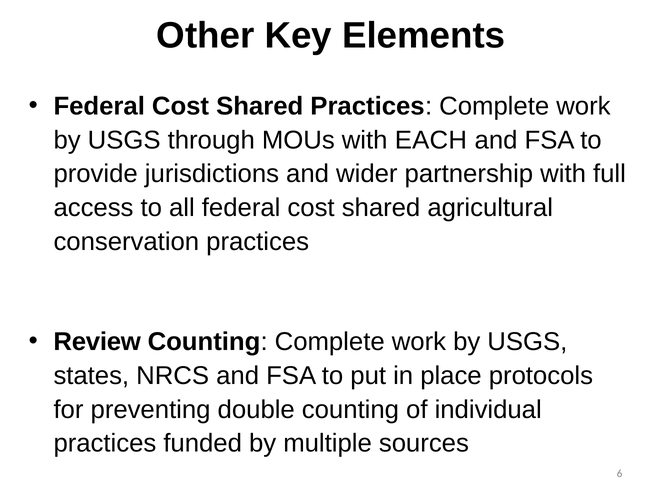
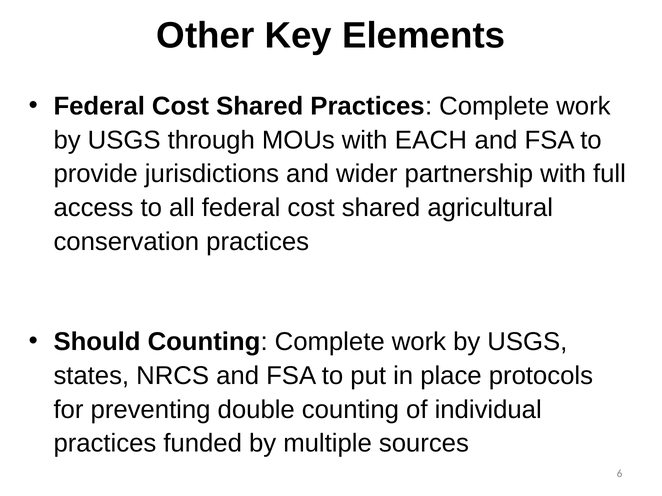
Review: Review -> Should
